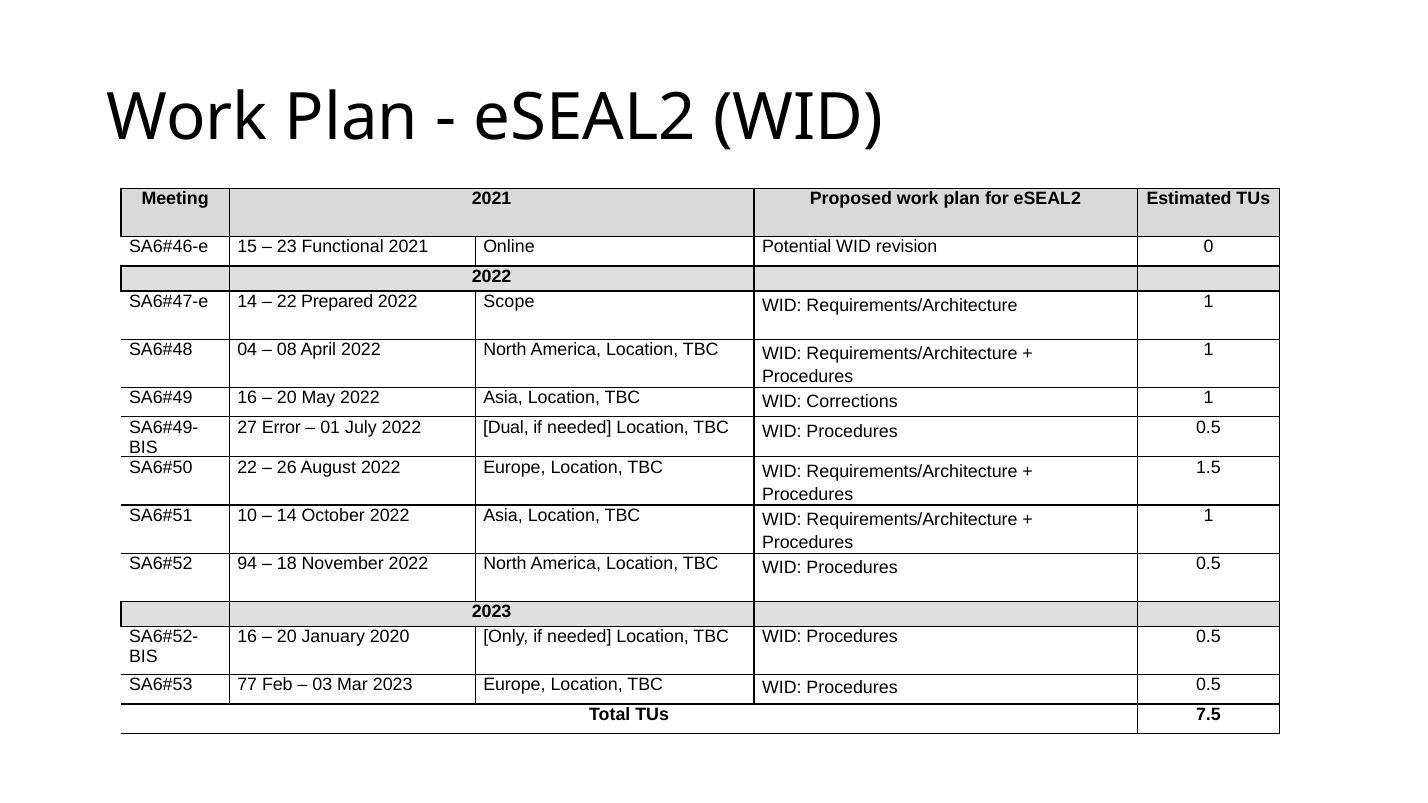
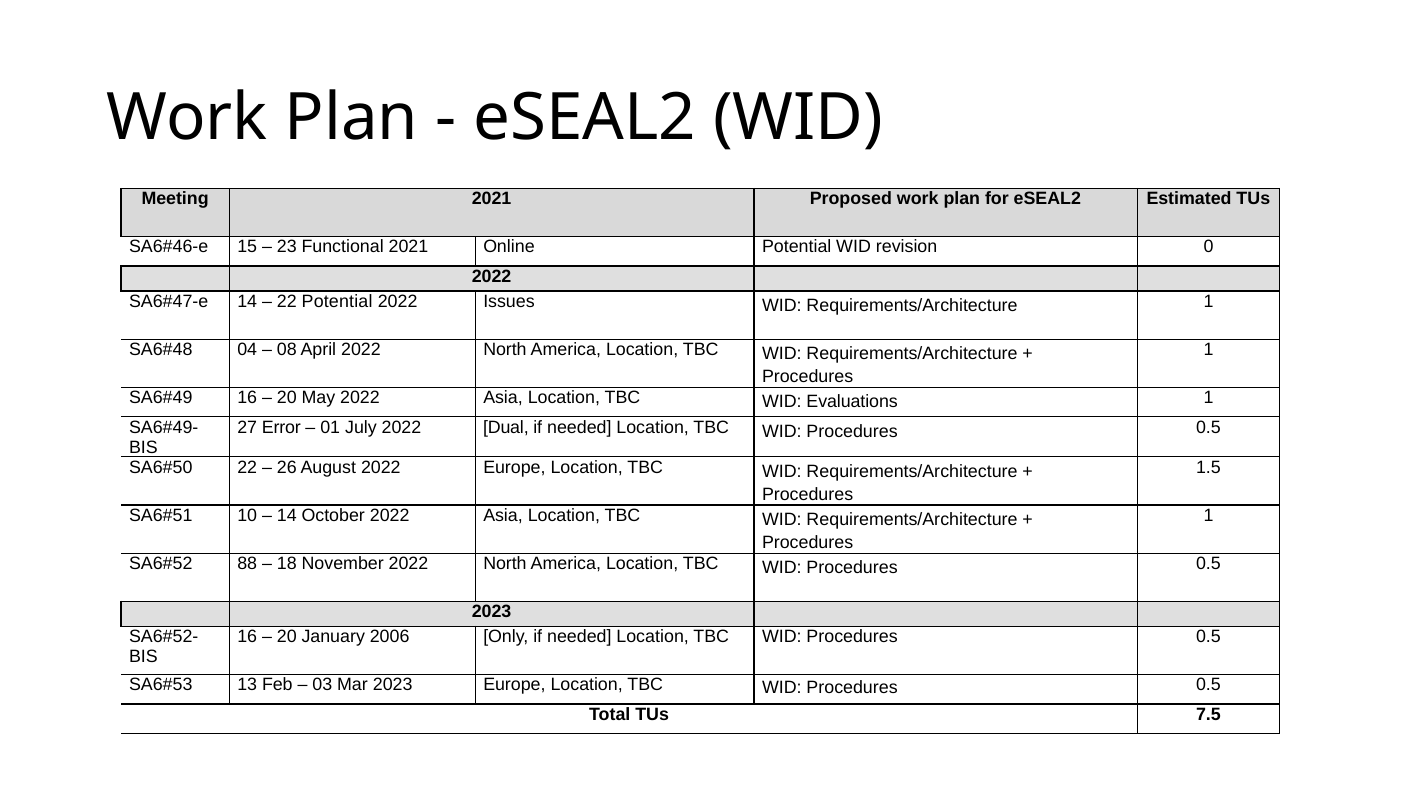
22 Prepared: Prepared -> Potential
Scope: Scope -> Issues
Corrections: Corrections -> Evaluations
94: 94 -> 88
2020: 2020 -> 2006
77: 77 -> 13
